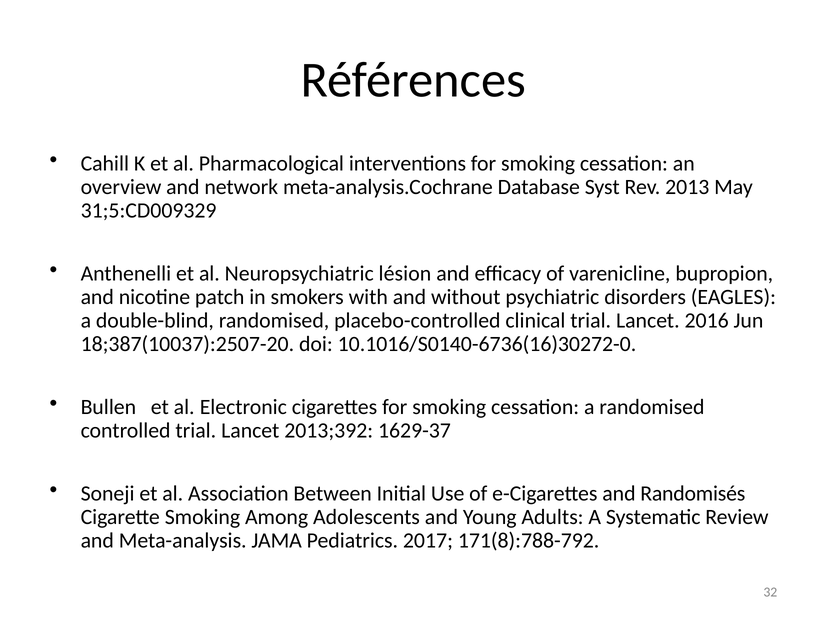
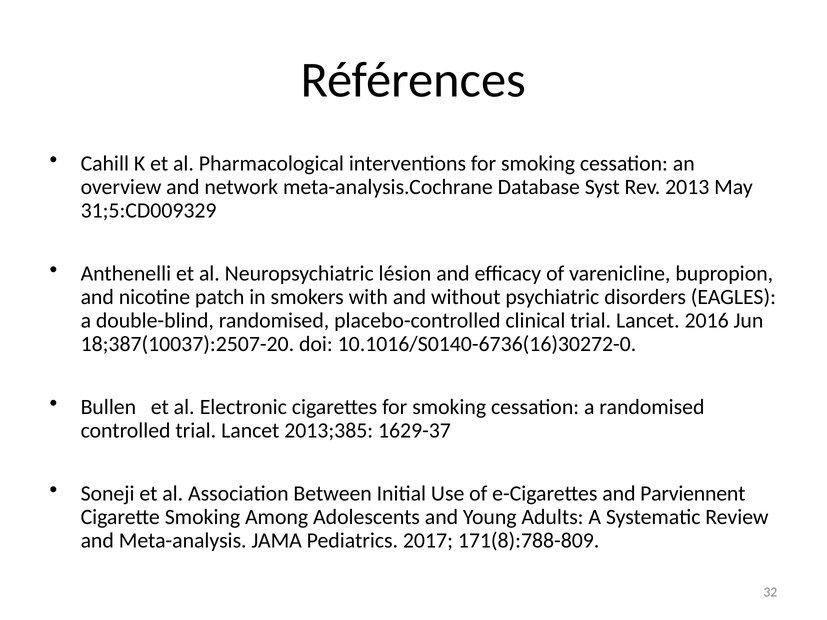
2013;392: 2013;392 -> 2013;385
Randomisés: Randomisés -> Parviennent
171(8):788-792: 171(8):788-792 -> 171(8):788-809
